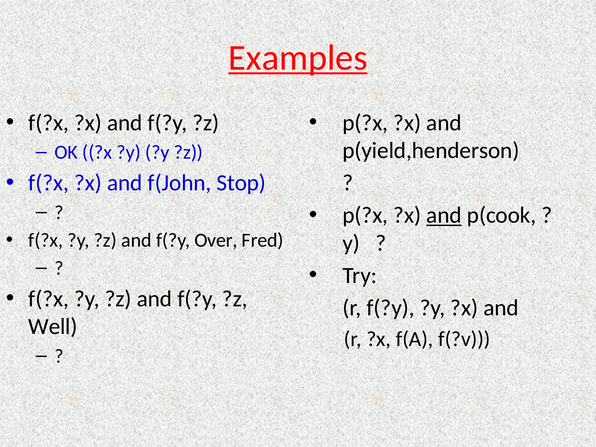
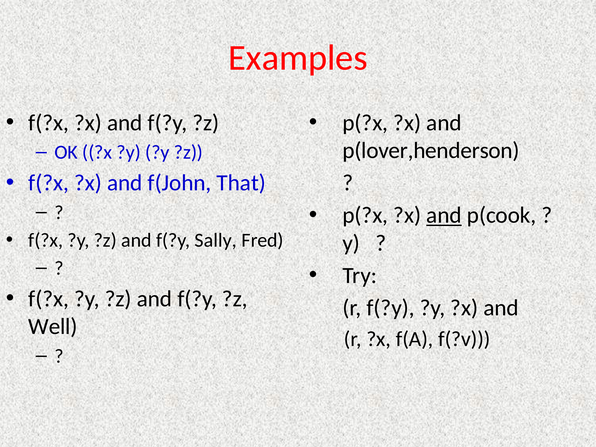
Examples underline: present -> none
p(yield,henderson: p(yield,henderson -> p(lover,henderson
Stop: Stop -> That
Over: Over -> Sally
